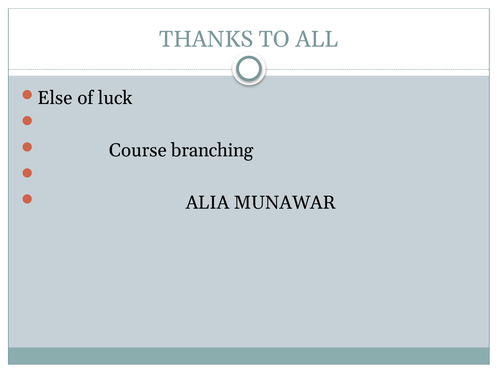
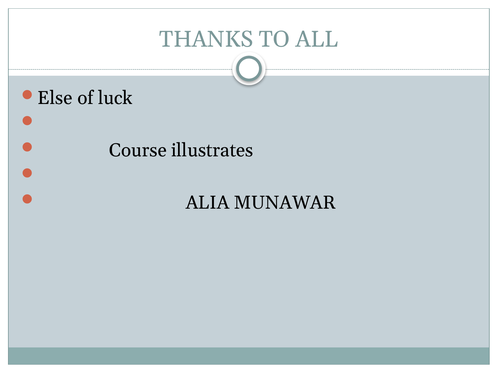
branching: branching -> illustrates
